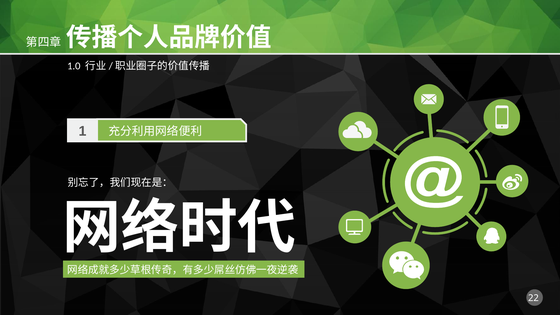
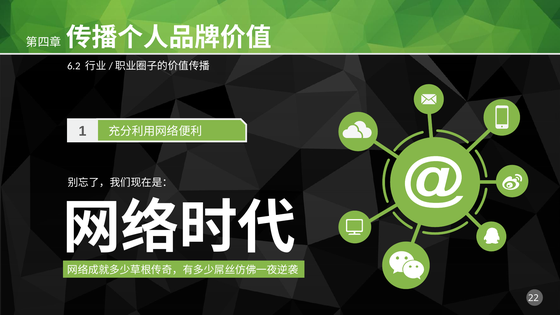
1.0: 1.0 -> 6.2
